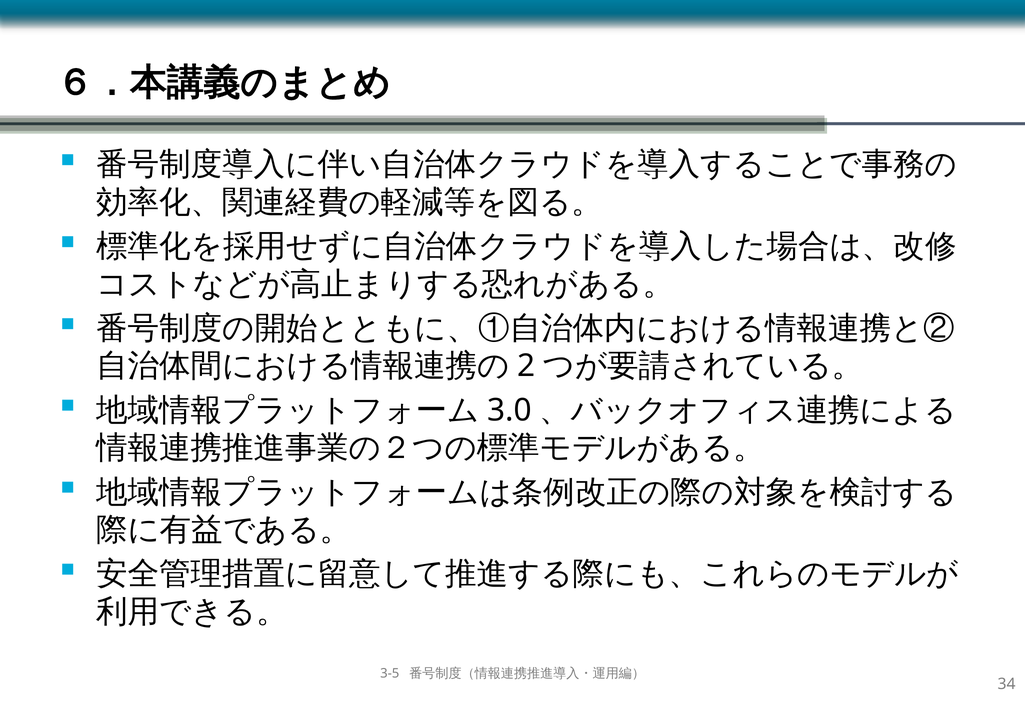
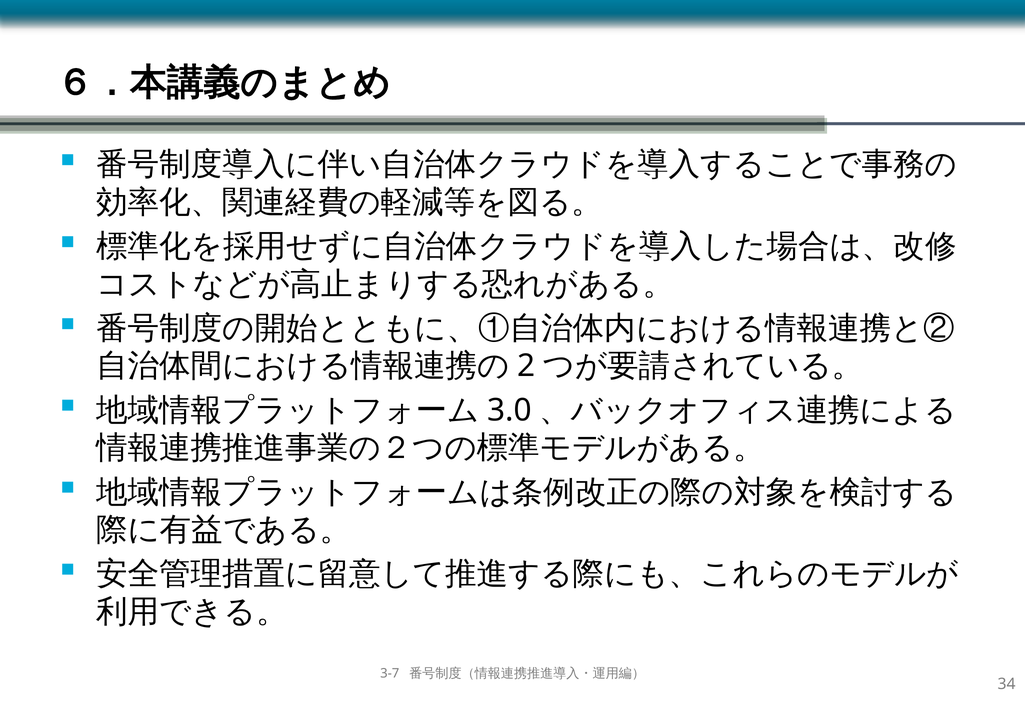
3-5: 3-5 -> 3-7
